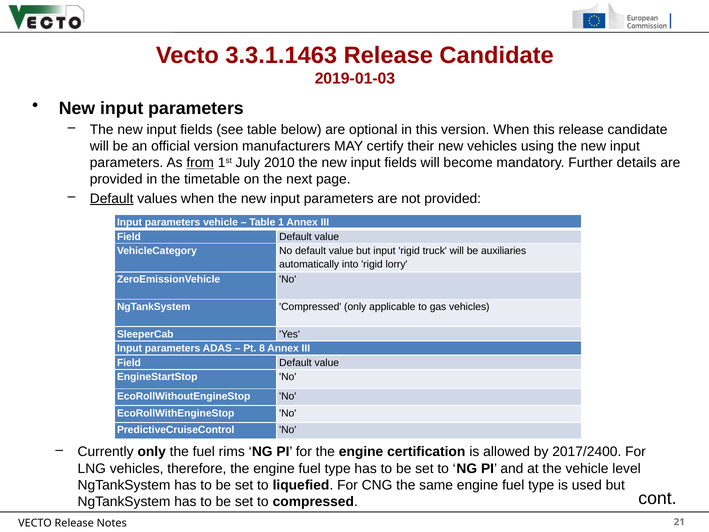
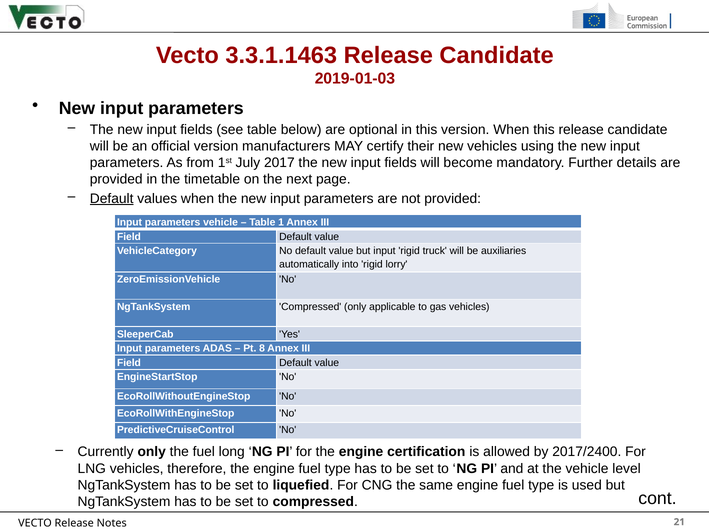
from underline: present -> none
2010: 2010 -> 2017
rims: rims -> long
